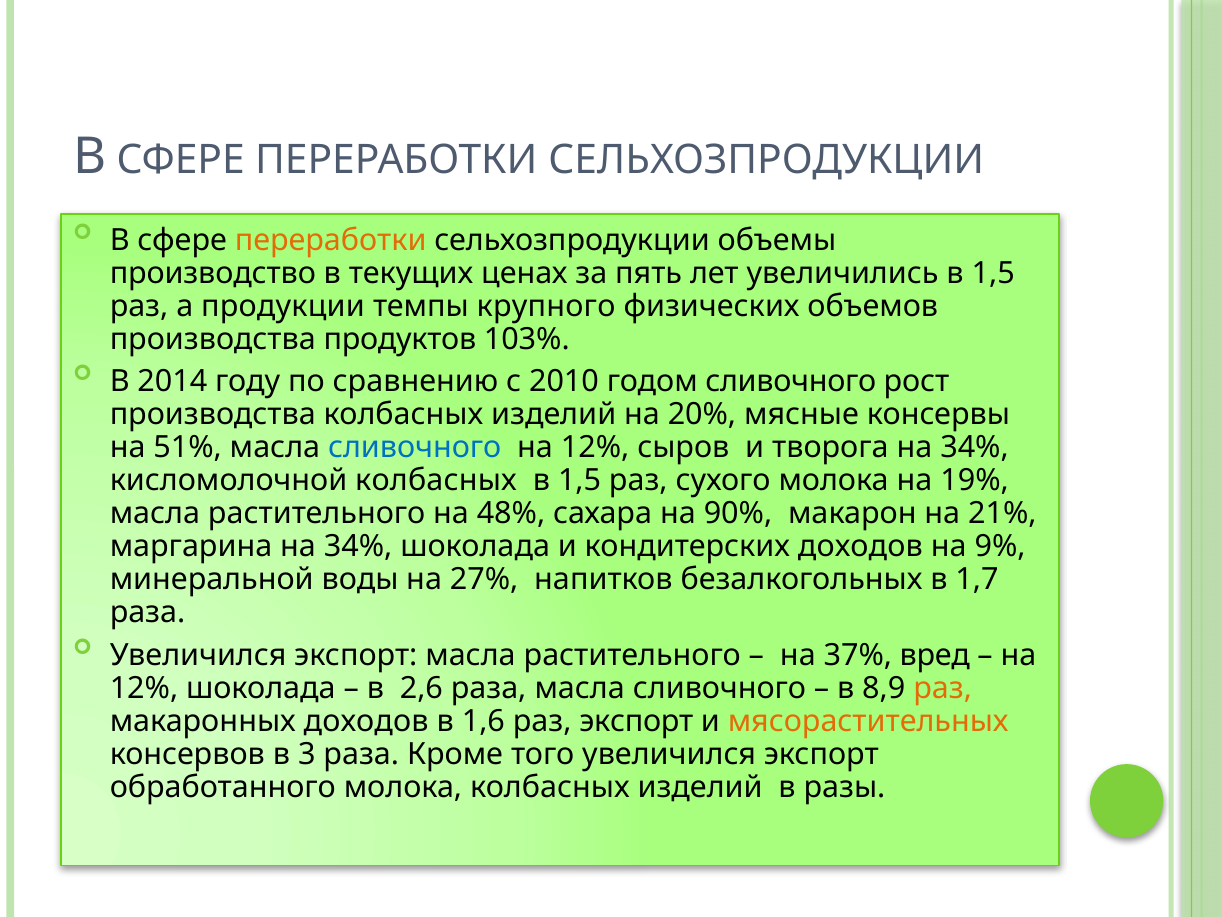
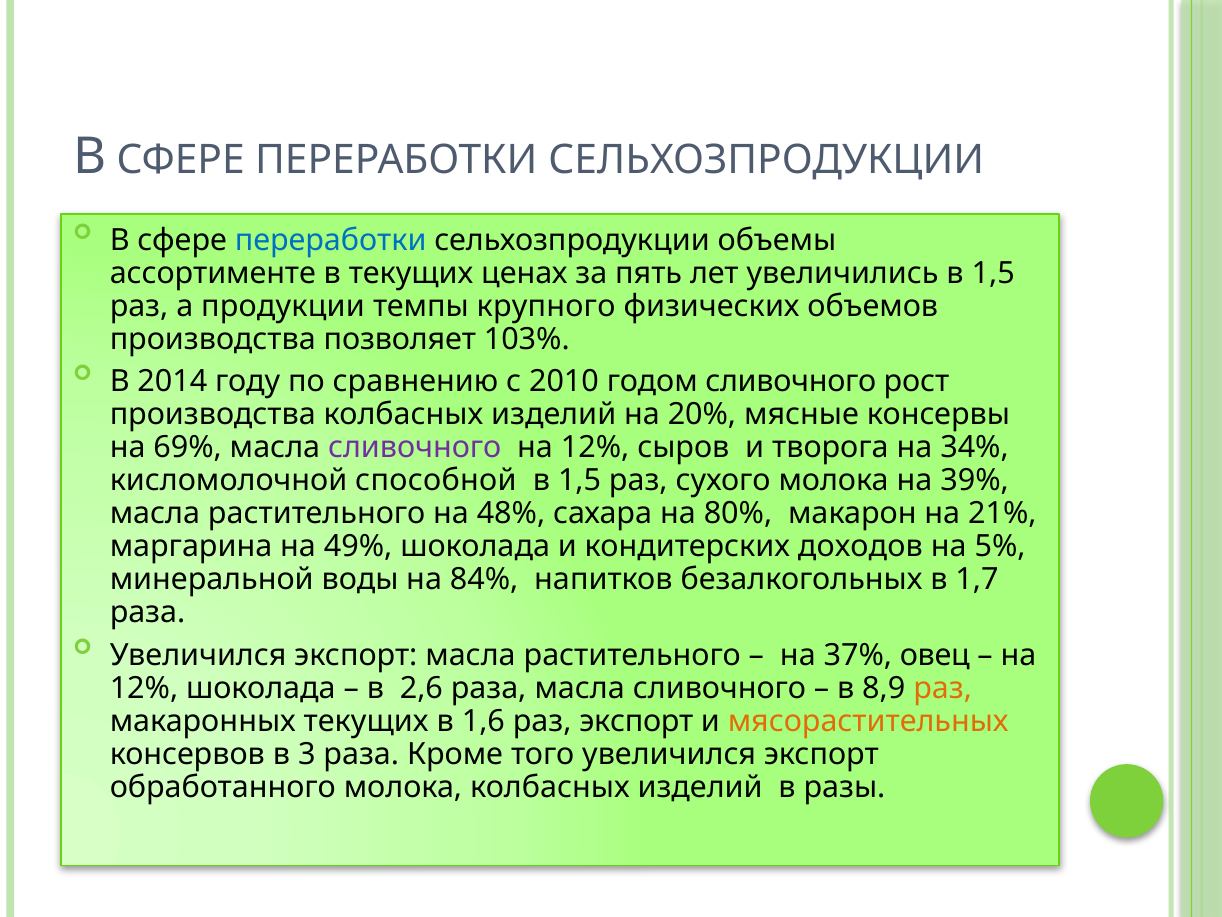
переработки at (331, 240) colour: orange -> blue
производство: производство -> ассортименте
продуктов: продуктов -> позволяет
51%: 51% -> 69%
сливочного at (415, 447) colour: blue -> purple
кисломолочной колбасных: колбасных -> способной
19%: 19% -> 39%
90%: 90% -> 80%
маргарина на 34%: 34% -> 49%
9%: 9% -> 5%
27%: 27% -> 84%
вред: вред -> овец
макаронных доходов: доходов -> текущих
